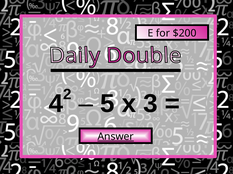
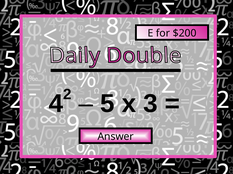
Answer underline: present -> none
